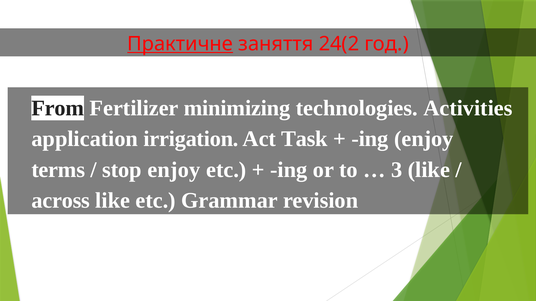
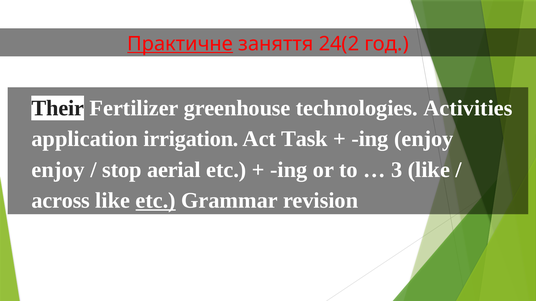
From: From -> Their
minimizing: minimizing -> greenhouse
terms at (58, 170): terms -> enjoy
stop enjoy: enjoy -> aerial
etc at (156, 201) underline: none -> present
